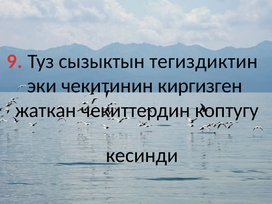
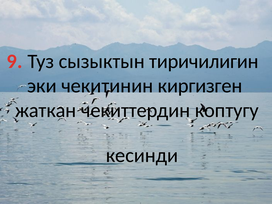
тегиздиктин: тегиздиктин -> тиричилигин
